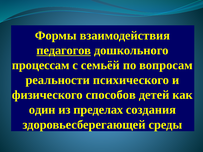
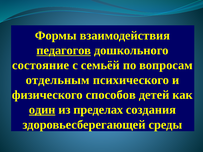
процессам: процессам -> состояние
реальности: реальности -> отдельным
один underline: none -> present
